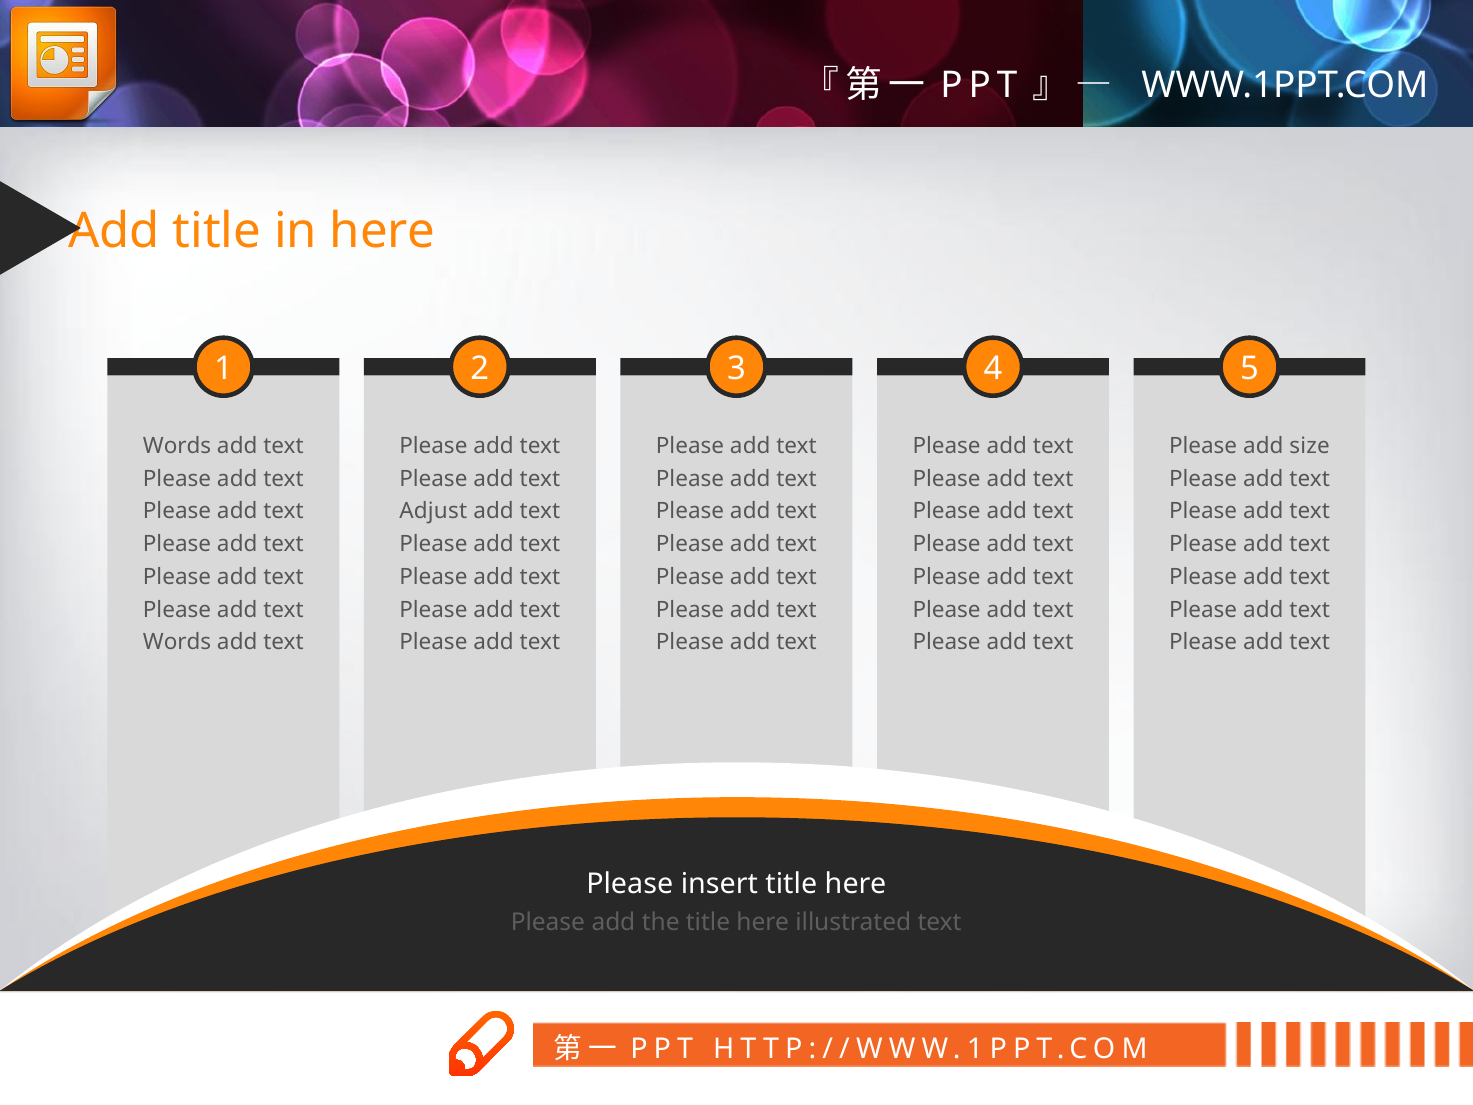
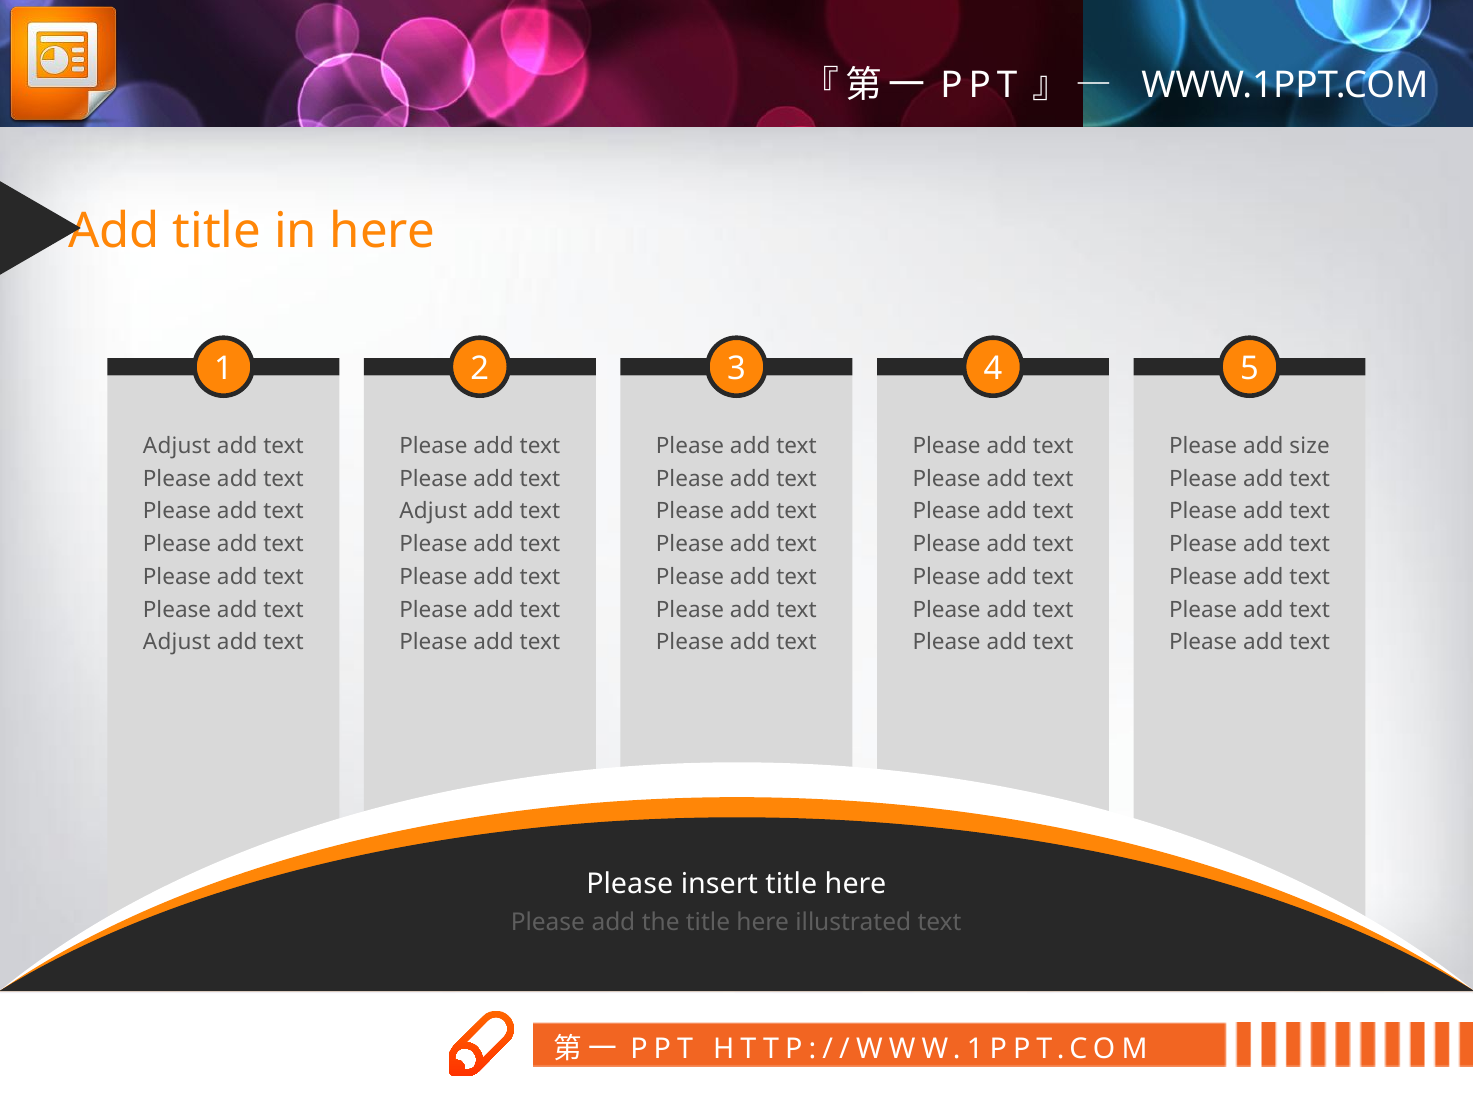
Words at (177, 446): Words -> Adjust
Words at (177, 642): Words -> Adjust
